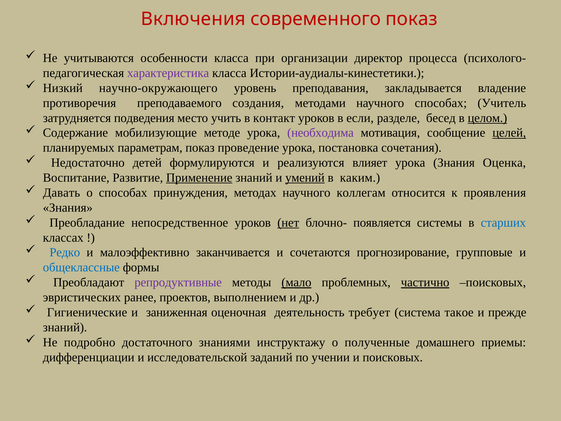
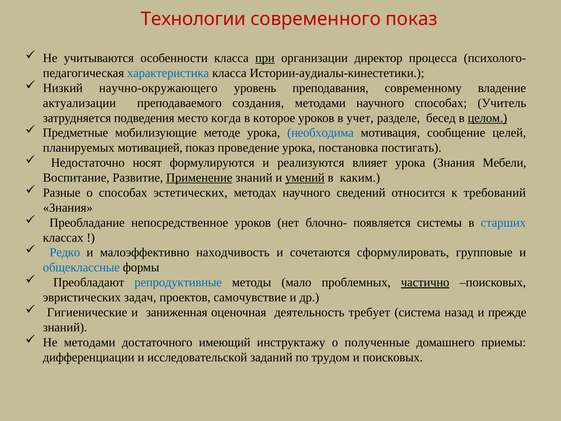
Включения: Включения -> Технологии
при underline: none -> present
характеристика colour: purple -> blue
закладывается: закладывается -> современному
противоречия: противоречия -> актуализации
учить: учить -> когда
контакт: контакт -> которое
если: если -> учет
Содержание: Содержание -> Предметные
необходима colour: purple -> blue
целей underline: present -> none
параметрам: параметрам -> мотивацией
сочетания: сочетания -> постигать
детей: детей -> носят
Оценка: Оценка -> Мебели
Давать: Давать -> Разные
принуждения: принуждения -> эстетических
коллегам: коллегам -> сведений
проявления: проявления -> требований
нет underline: present -> none
заканчивается: заканчивается -> находчивость
прогнозирование: прогнозирование -> сформулировать
репродуктивные colour: purple -> blue
мало underline: present -> none
ранее: ранее -> задач
выполнением: выполнением -> самочувствие
такое: такое -> назад
Не подробно: подробно -> методами
знаниями: знаниями -> имеющий
учении: учении -> трудом
